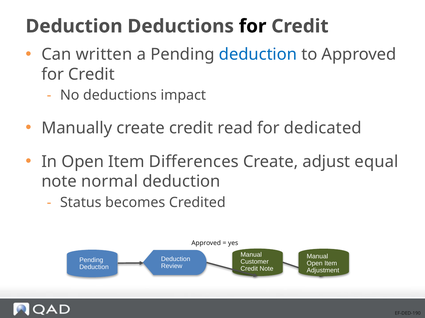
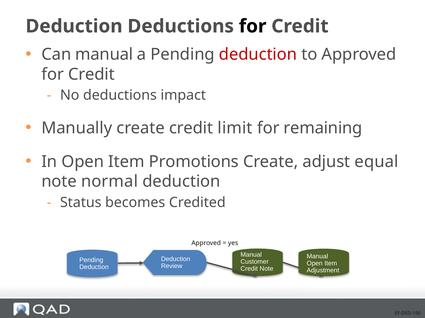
Can written: written -> manual
deduction at (258, 55) colour: blue -> red
read: read -> limit
dedicated: dedicated -> remaining
Differences: Differences -> Promotions
